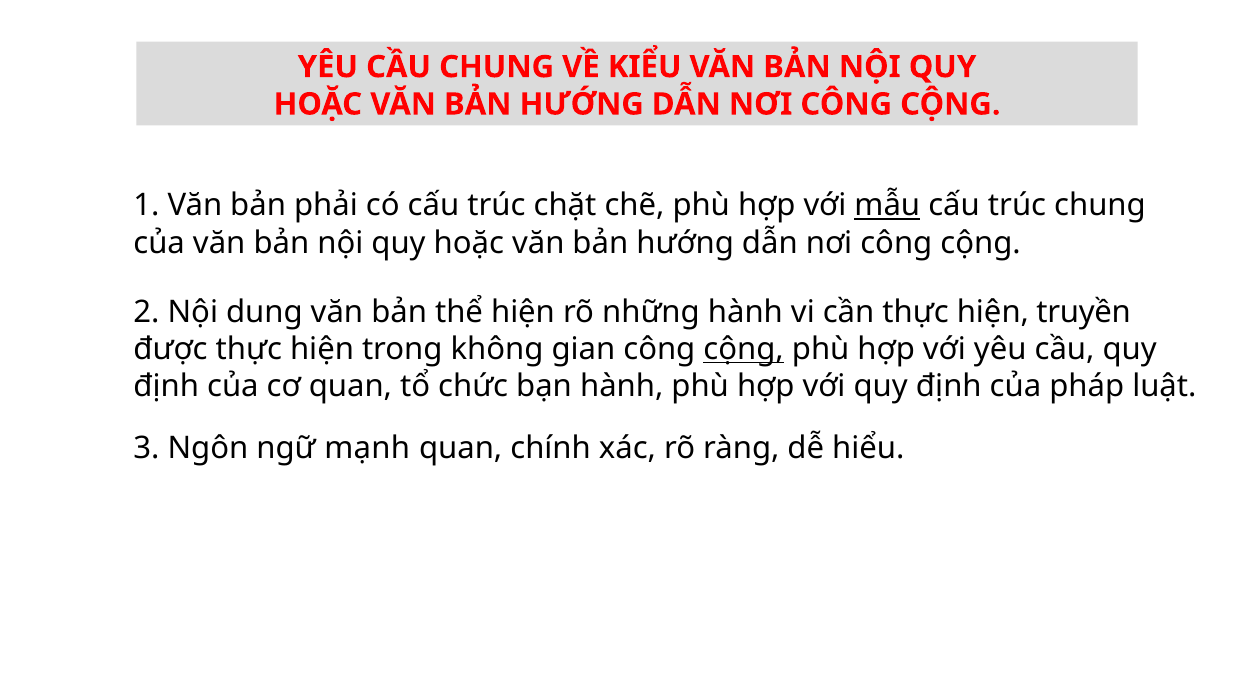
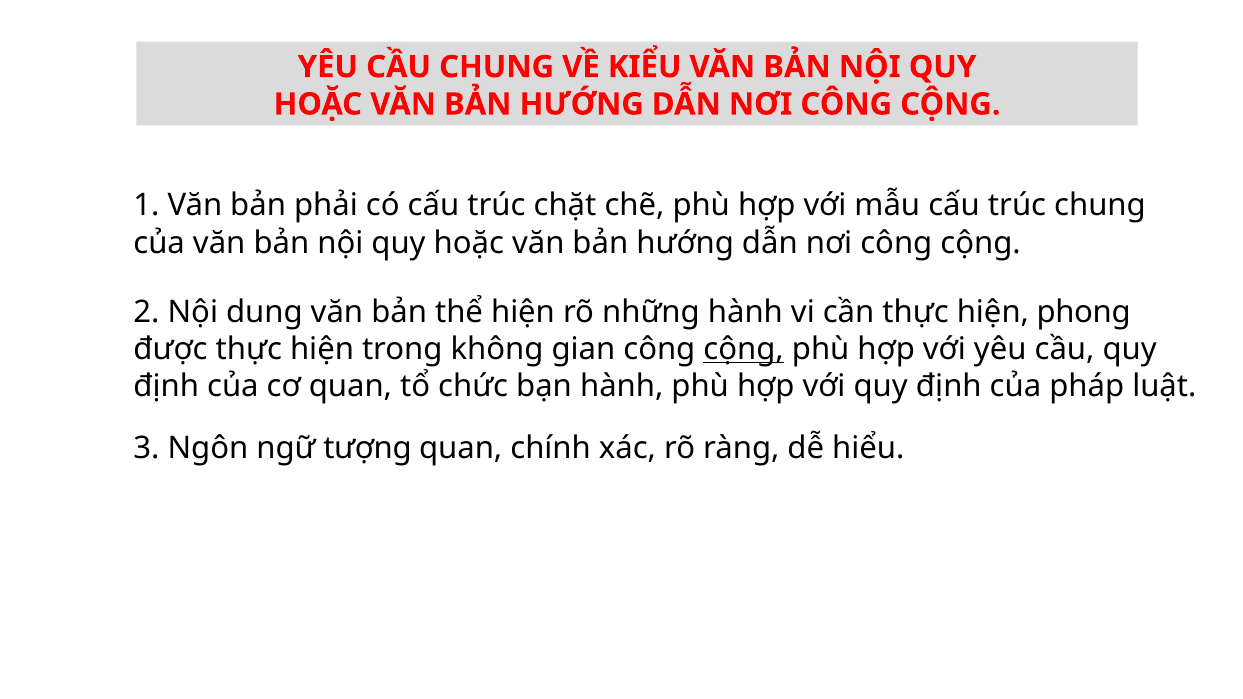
mẫu underline: present -> none
truyền: truyền -> phong
mạnh: mạnh -> tượng
